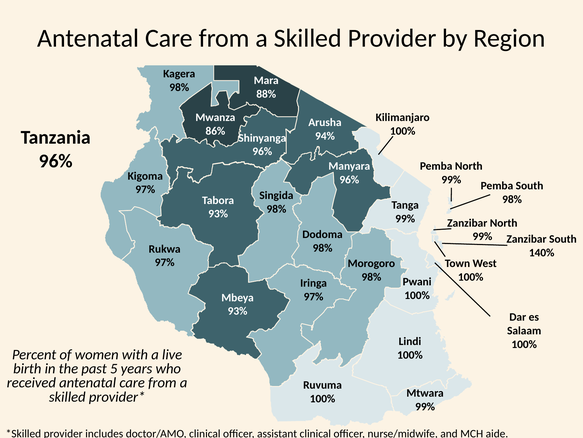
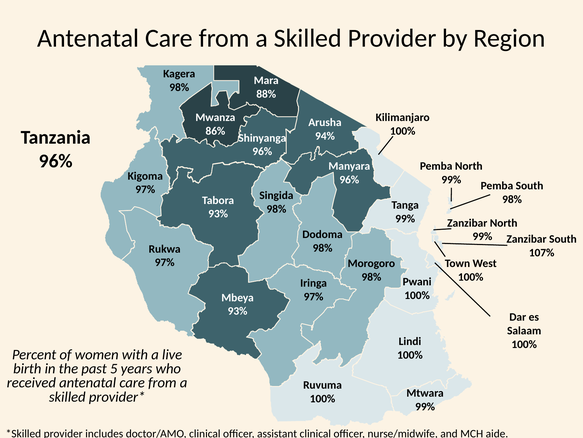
140%: 140% -> 107%
